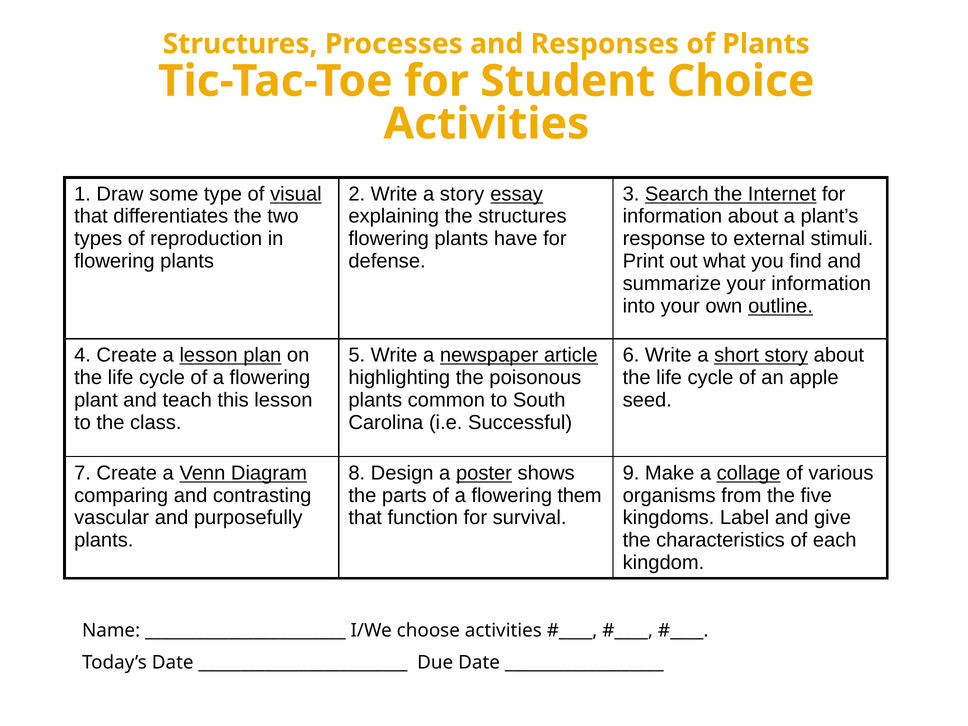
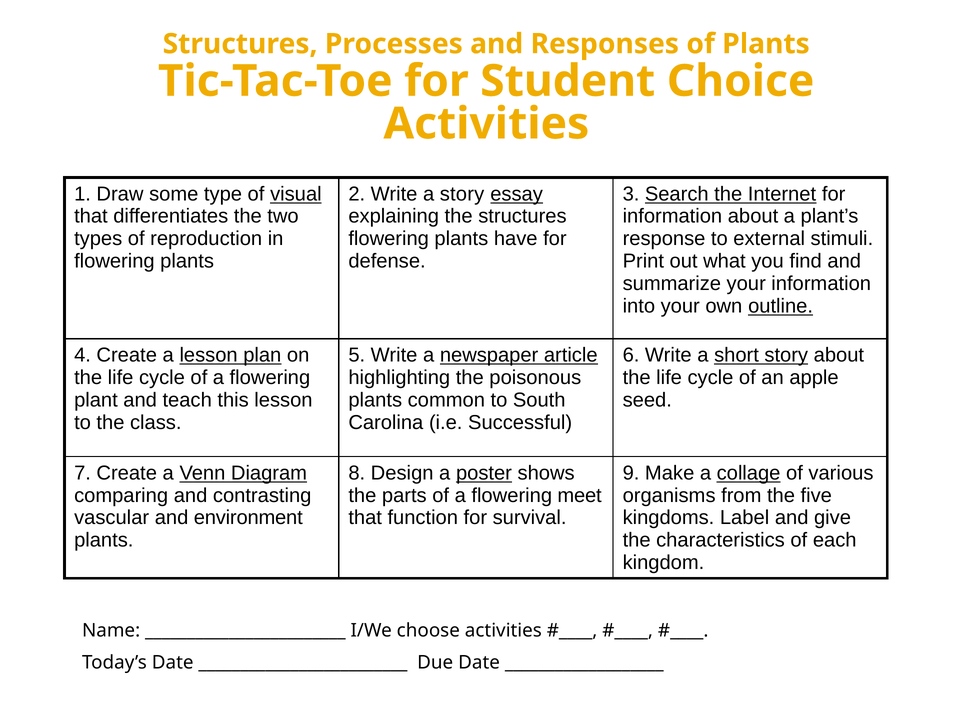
them: them -> meet
purposefully: purposefully -> environment
